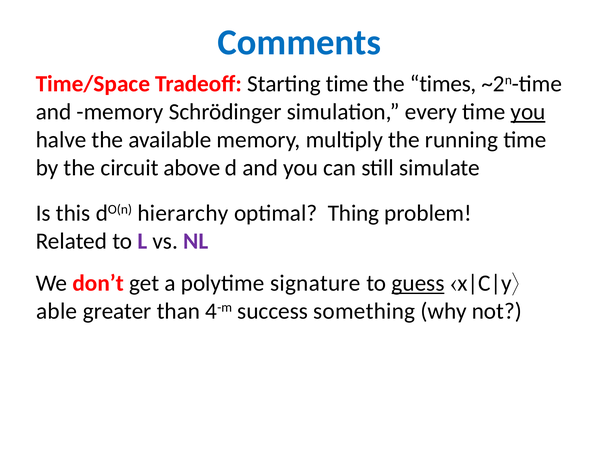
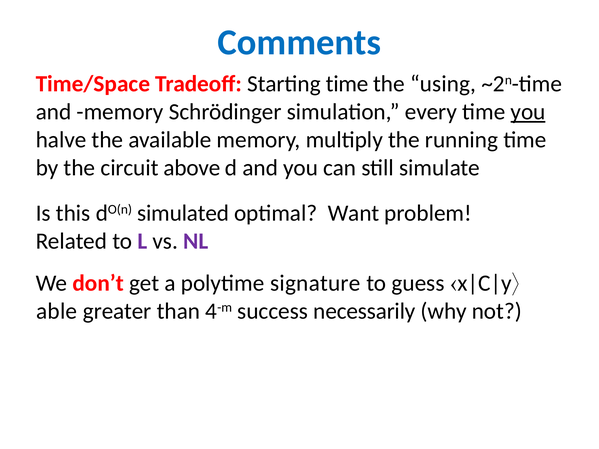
times: times -> using
hierarchy: hierarchy -> simulated
Thing: Thing -> Want
guess underline: present -> none
something: something -> necessarily
